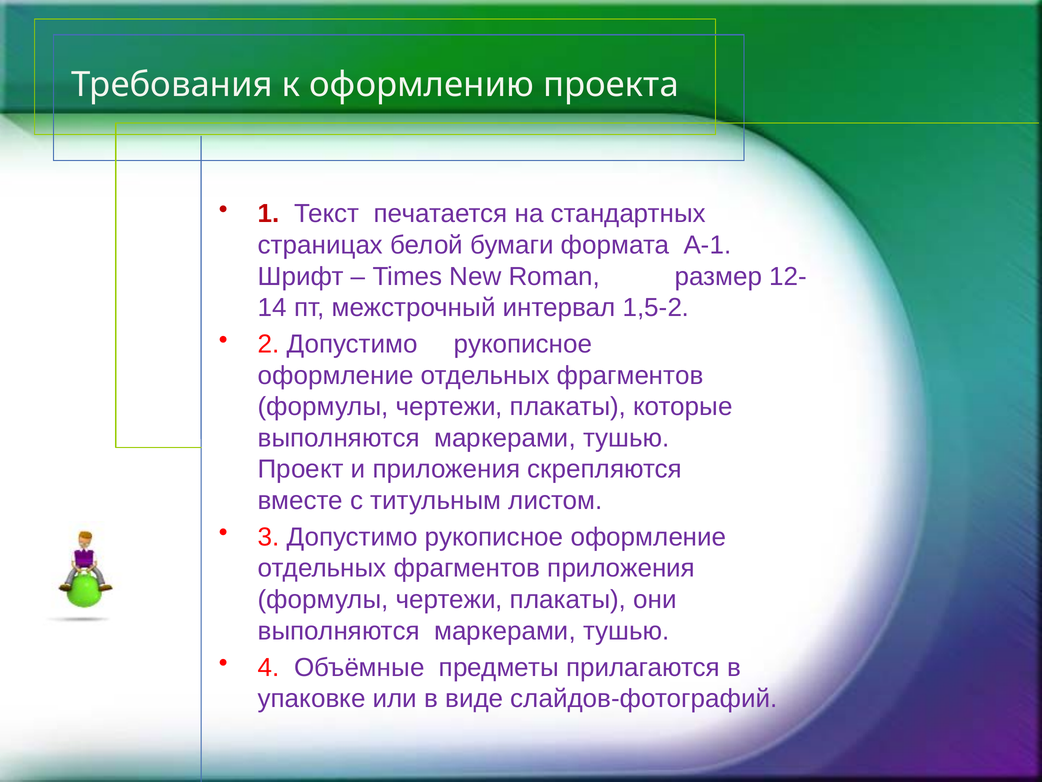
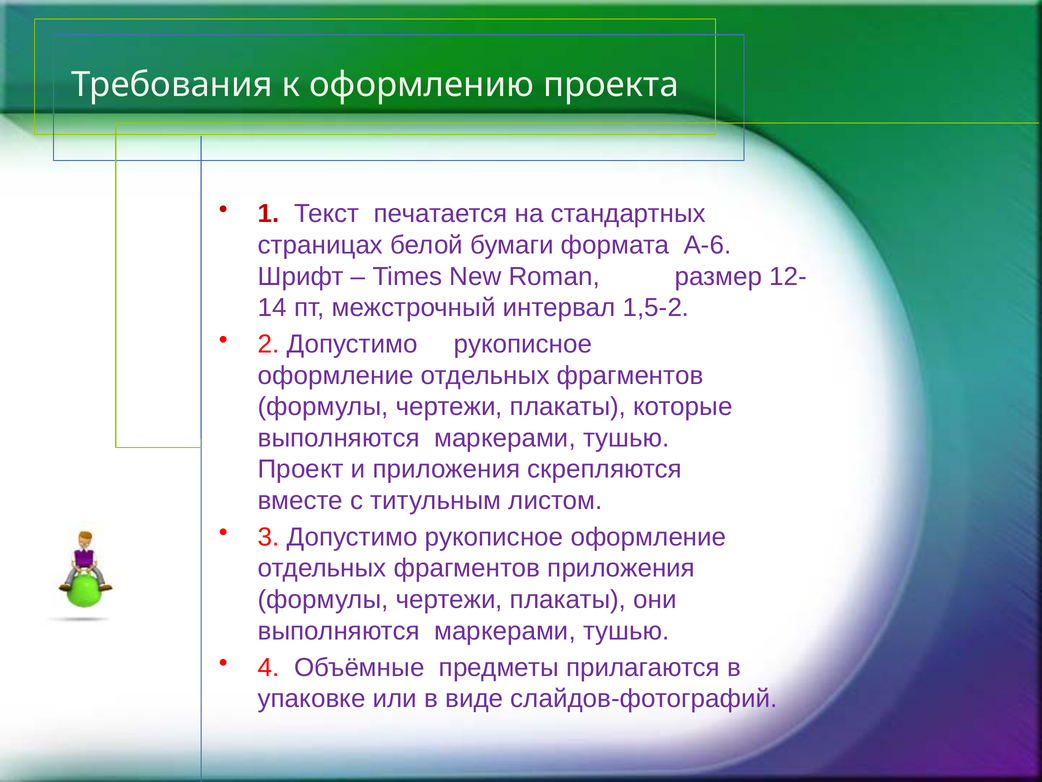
А-1: А-1 -> А-6
